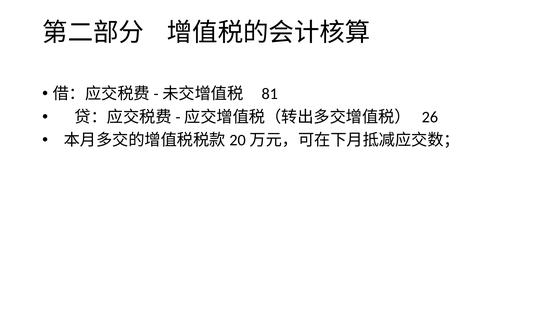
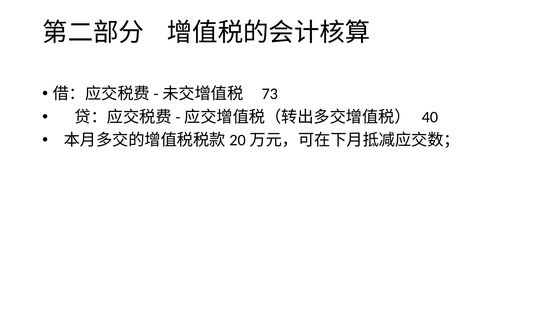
81: 81 -> 73
26: 26 -> 40
